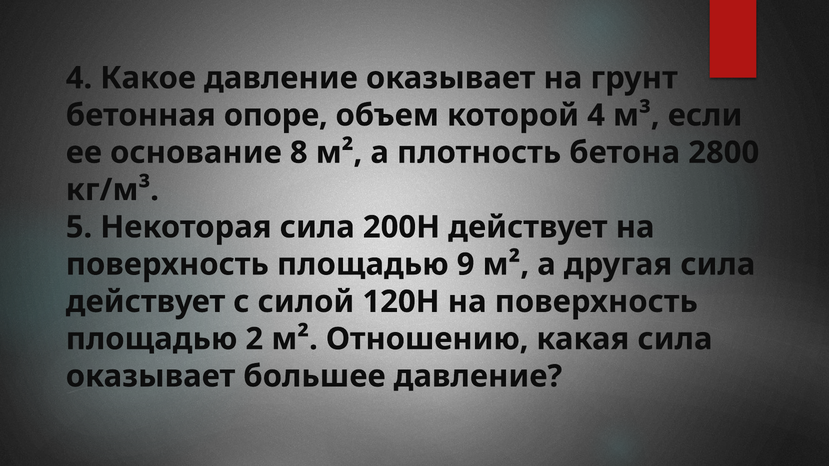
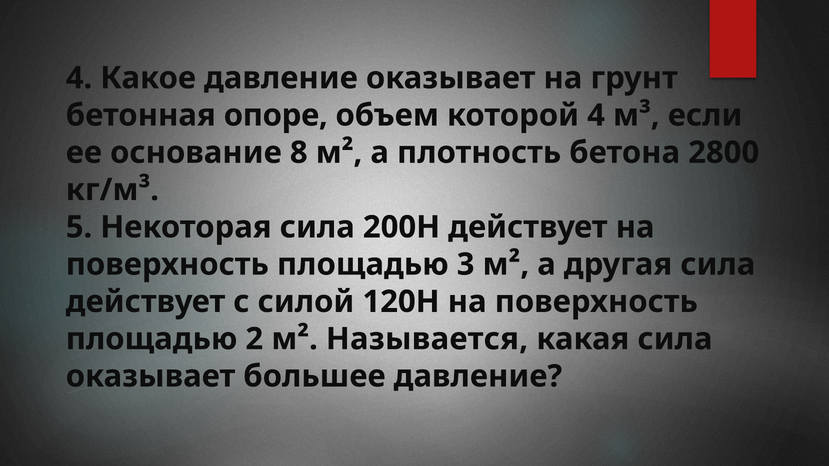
9: 9 -> 3
Отношению: Отношению -> Называется
